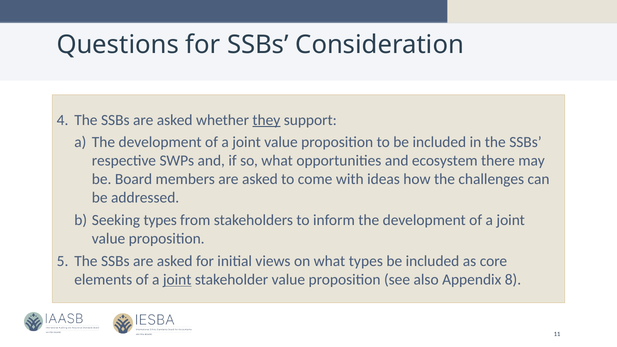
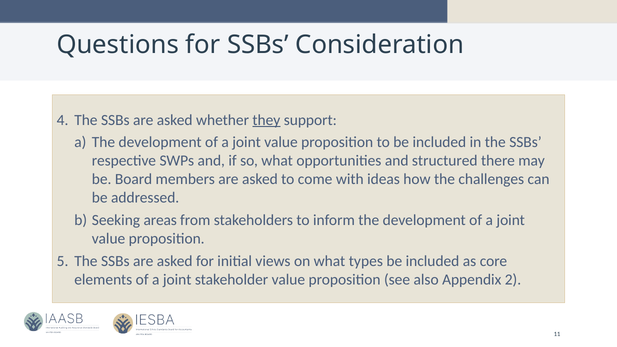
ecosystem: ecosystem -> structured
Seeking types: types -> areas
joint at (177, 280) underline: present -> none
8: 8 -> 2
